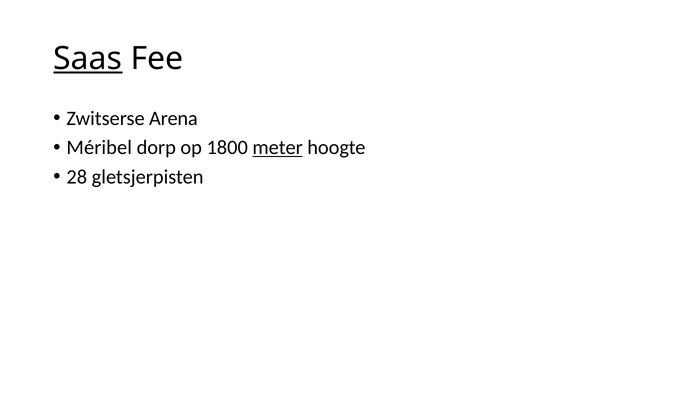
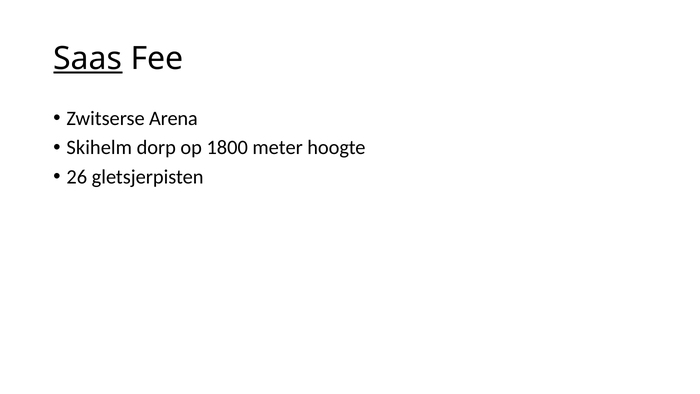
Méribel: Méribel -> Skihelm
meter underline: present -> none
28: 28 -> 26
